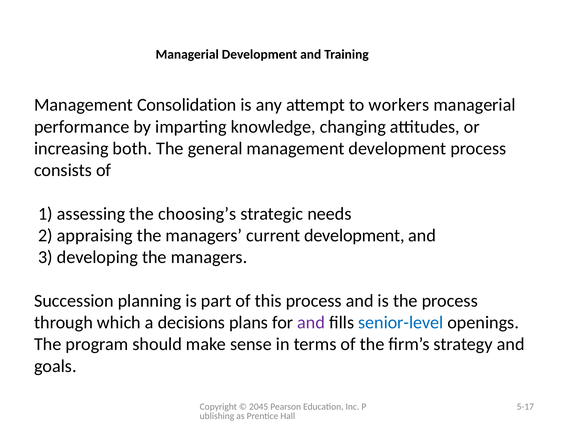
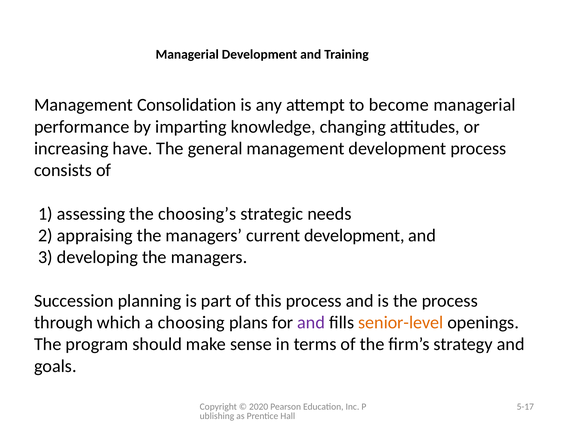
workers: workers -> become
both: both -> have
decisions: decisions -> choosing
senior-level colour: blue -> orange
2045: 2045 -> 2020
